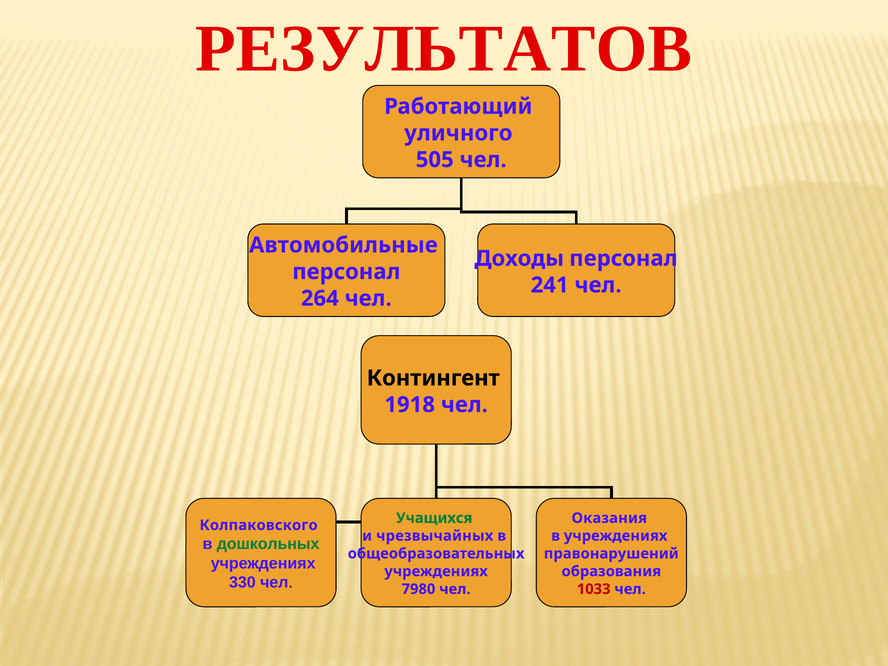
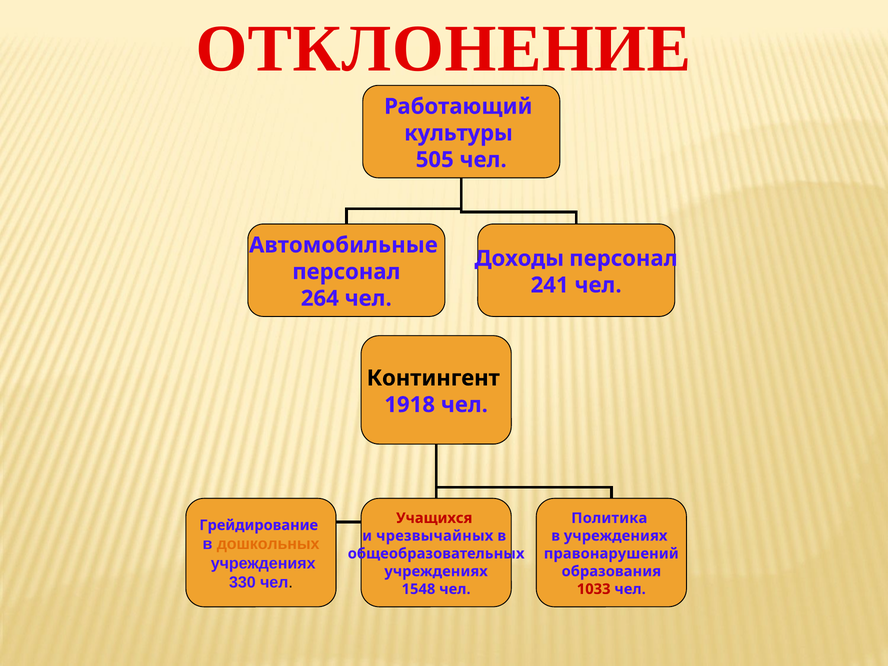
РЕЗУЛЬТАТОВ: РЕЗУЛЬТАТОВ -> ОТКЛОНЕНИЕ
уличного: уличного -> культуры
Учащихся colour: green -> red
Оказания: Оказания -> Политика
Колпаковского: Колпаковского -> Грейдирование
дошкольных colour: green -> orange
7980: 7980 -> 1548
